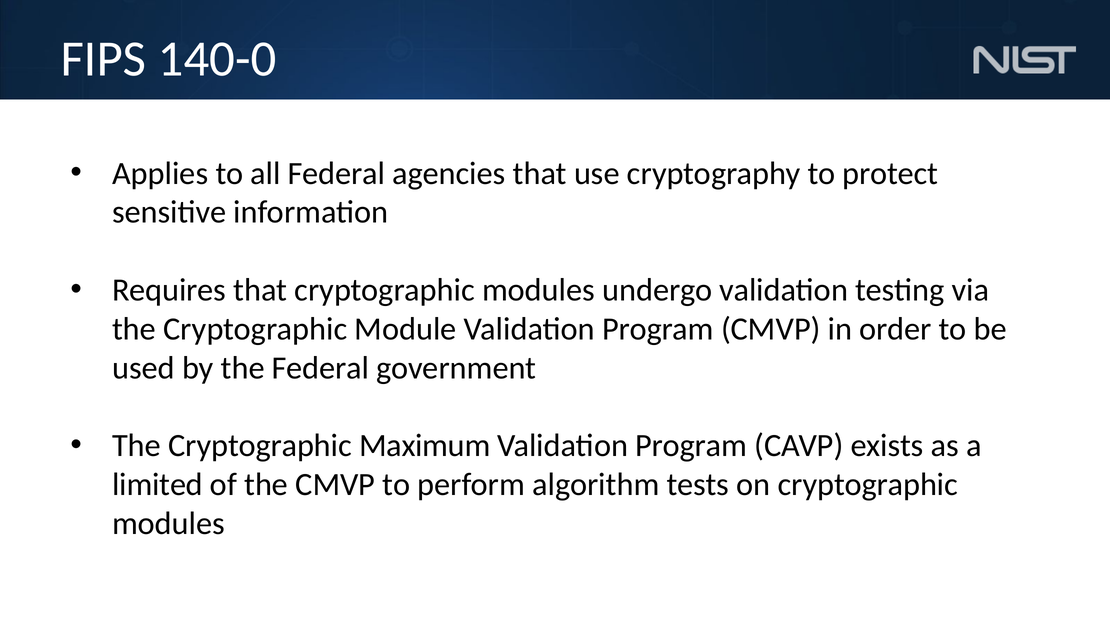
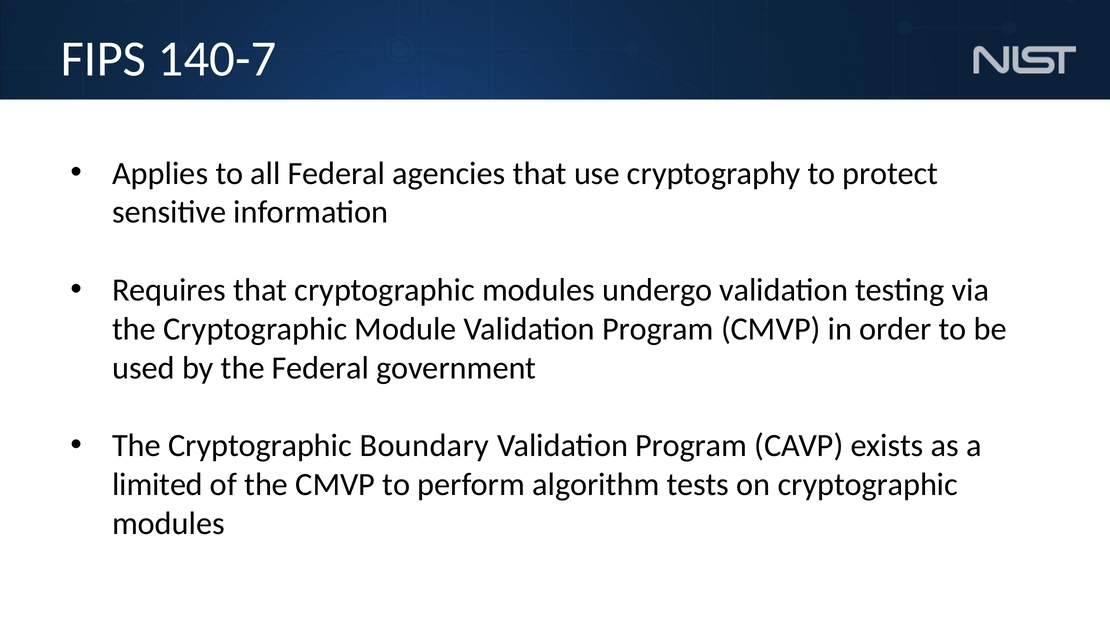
140-0: 140-0 -> 140-7
Maximum: Maximum -> Boundary
